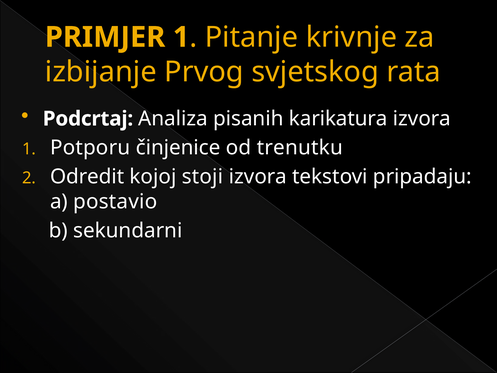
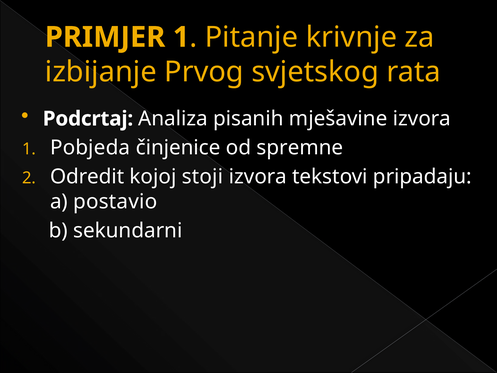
karikatura: karikatura -> mješavine
Potporu: Potporu -> Pobjeda
trenutku: trenutku -> spremne
